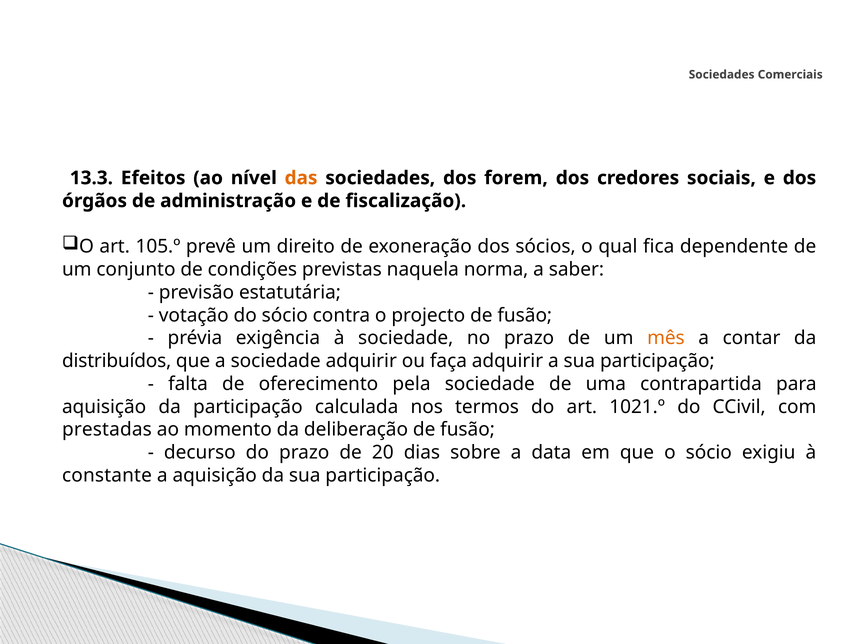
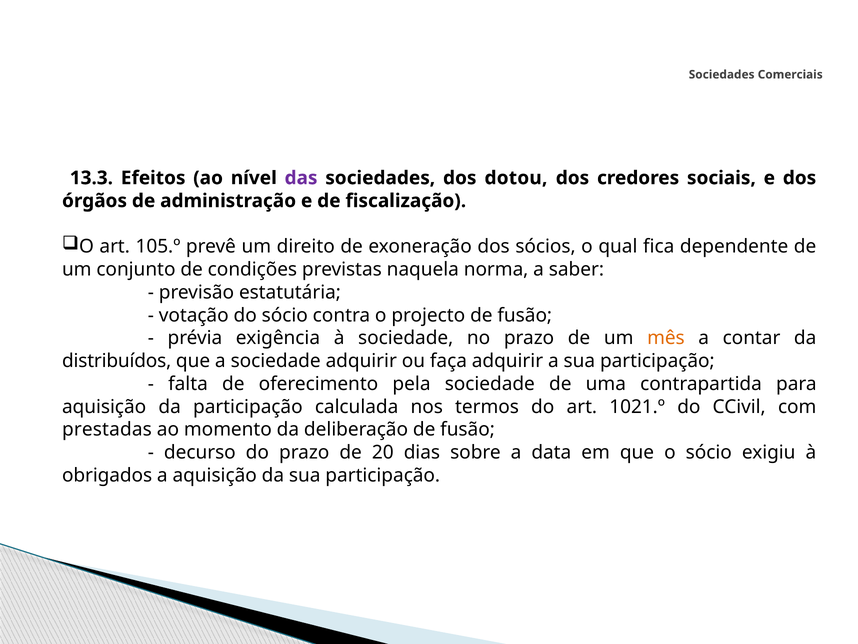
das colour: orange -> purple
forem: forem -> dotou
constante: constante -> obrigados
